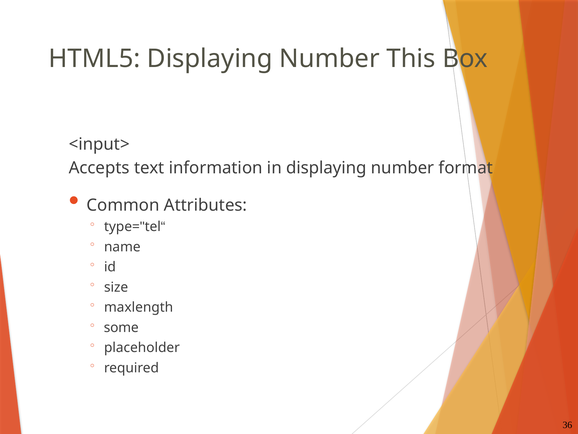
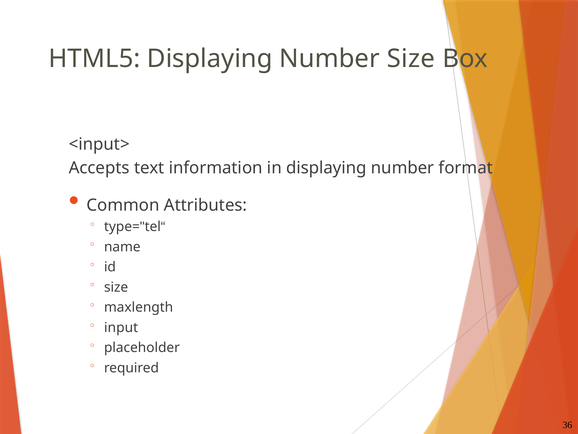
Number This: This -> Size
some: some -> input
